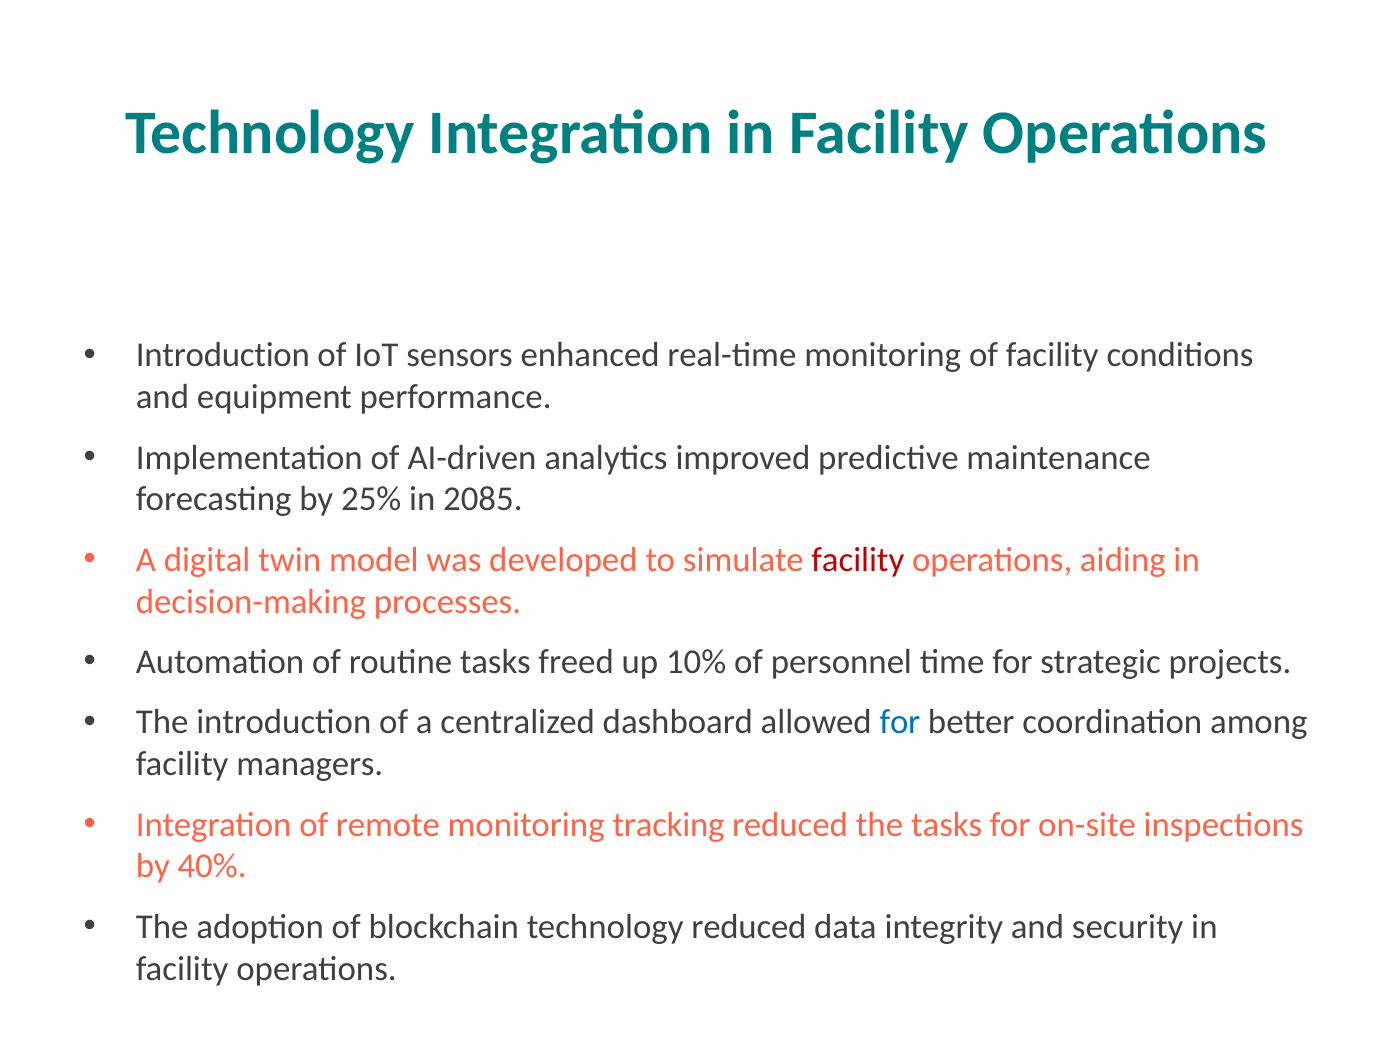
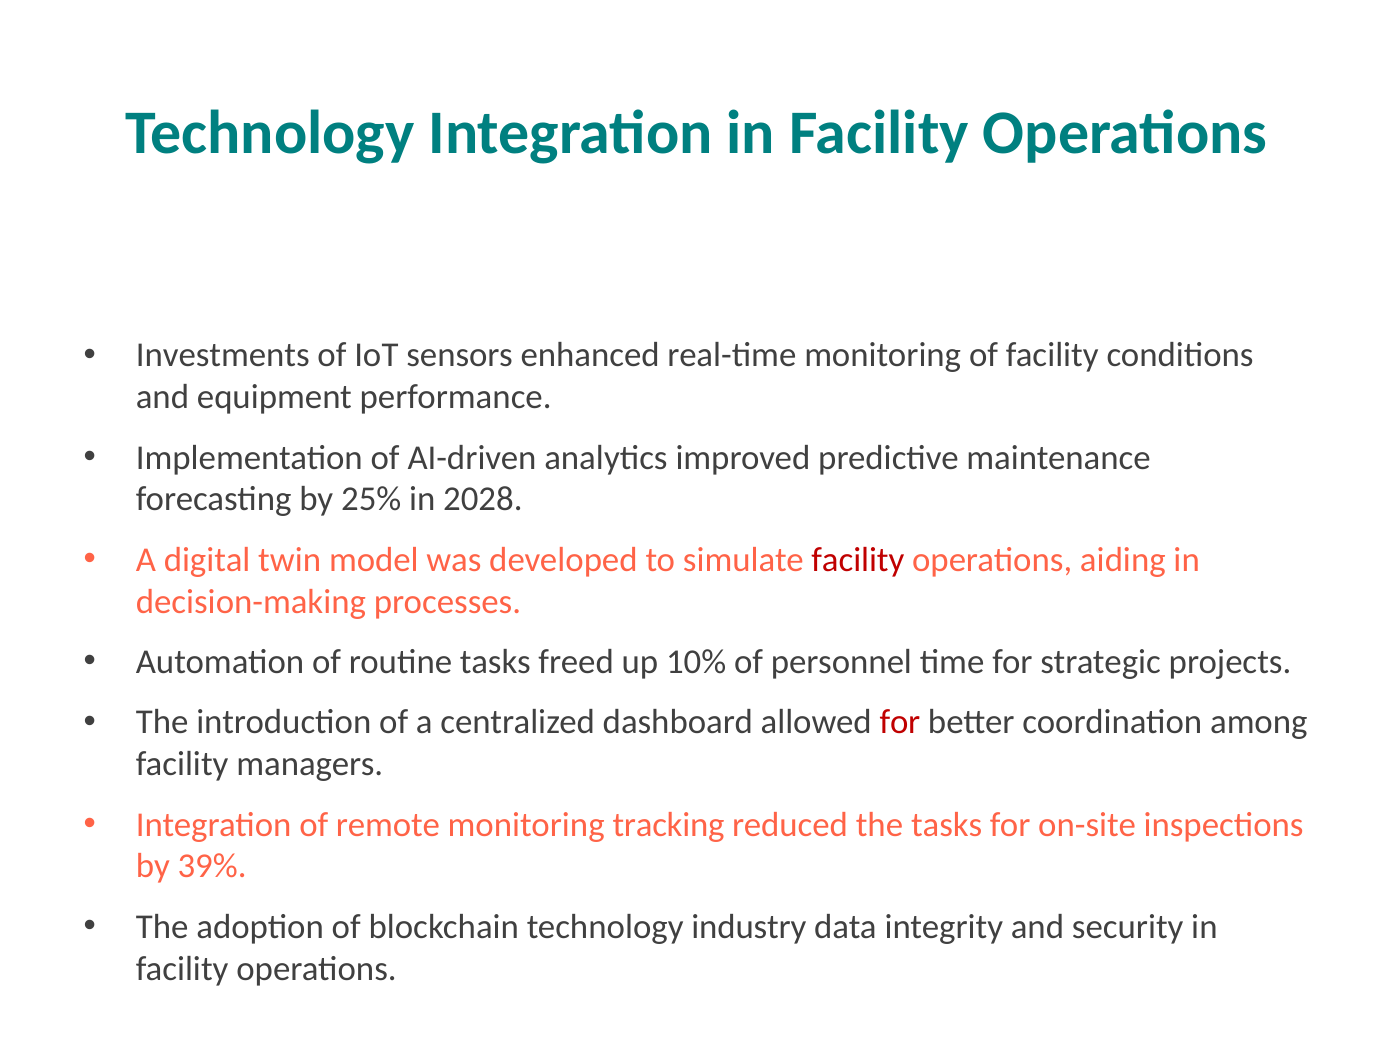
Introduction at (223, 356): Introduction -> Investments
2085: 2085 -> 2028
for at (900, 723) colour: blue -> red
40%: 40% -> 39%
technology reduced: reduced -> industry
